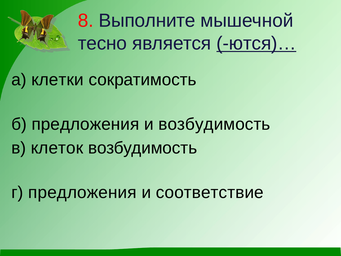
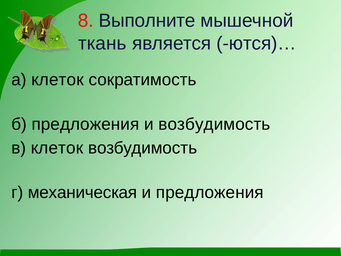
тесно: тесно -> ткань
ются)… underline: present -> none
а клетки: клетки -> клеток
г предложения: предложения -> механическая
и соответствие: соответствие -> предложения
